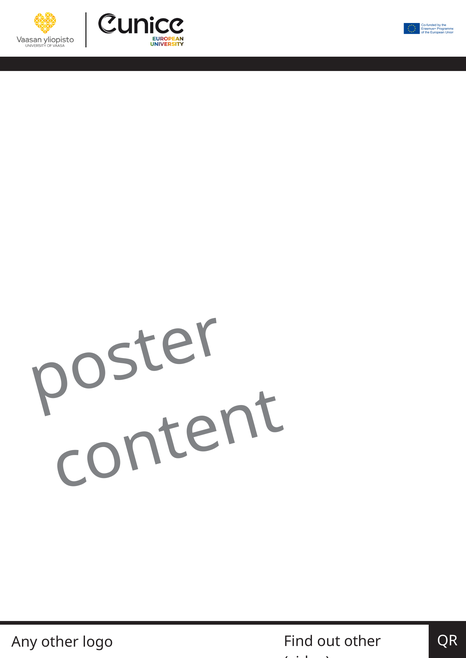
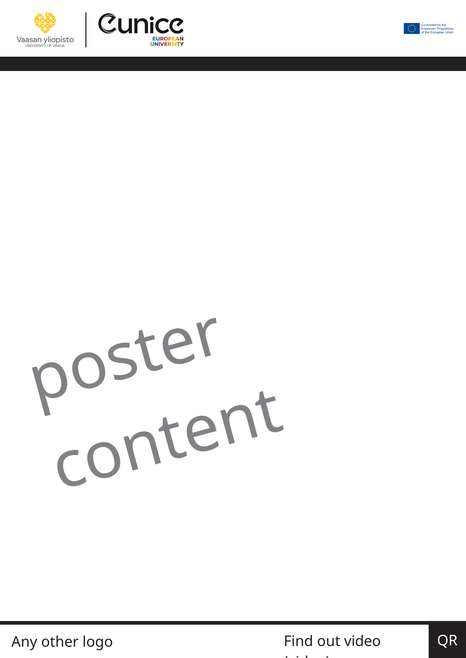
out other: other -> video
